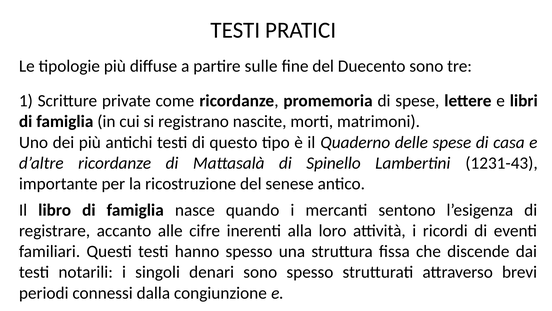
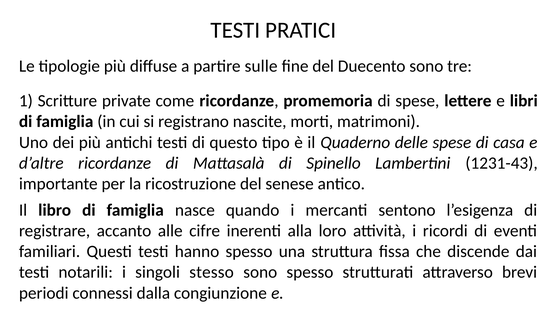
denari: denari -> stesso
